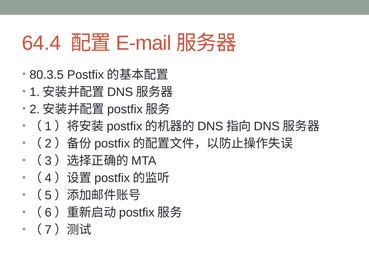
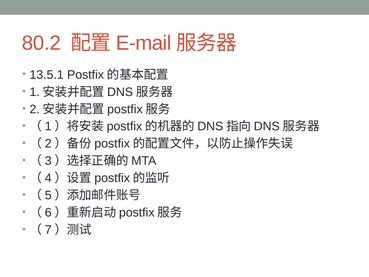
64.4: 64.4 -> 80.2
80.3.5: 80.3.5 -> 13.5.1
